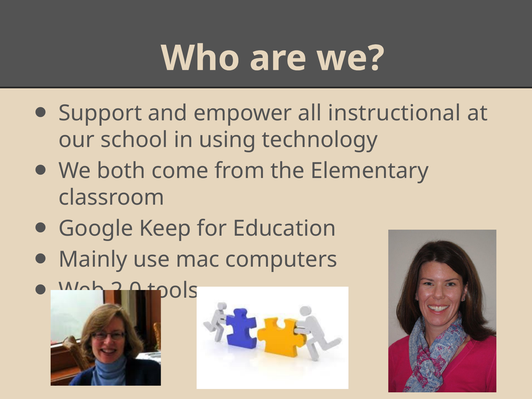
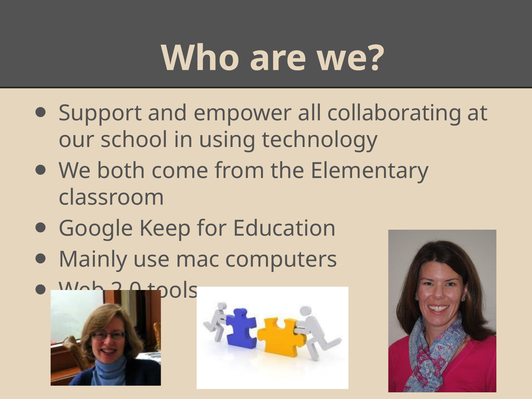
instructional: instructional -> collaborating
